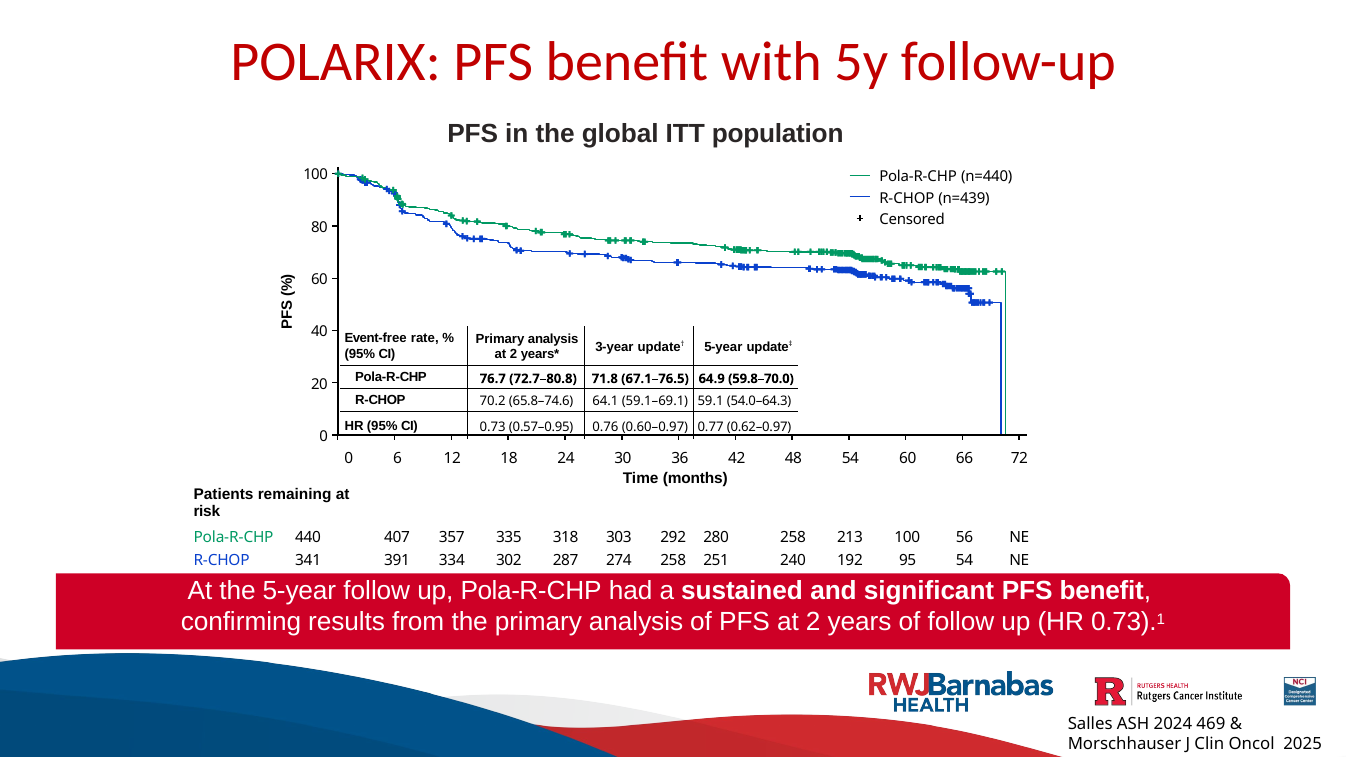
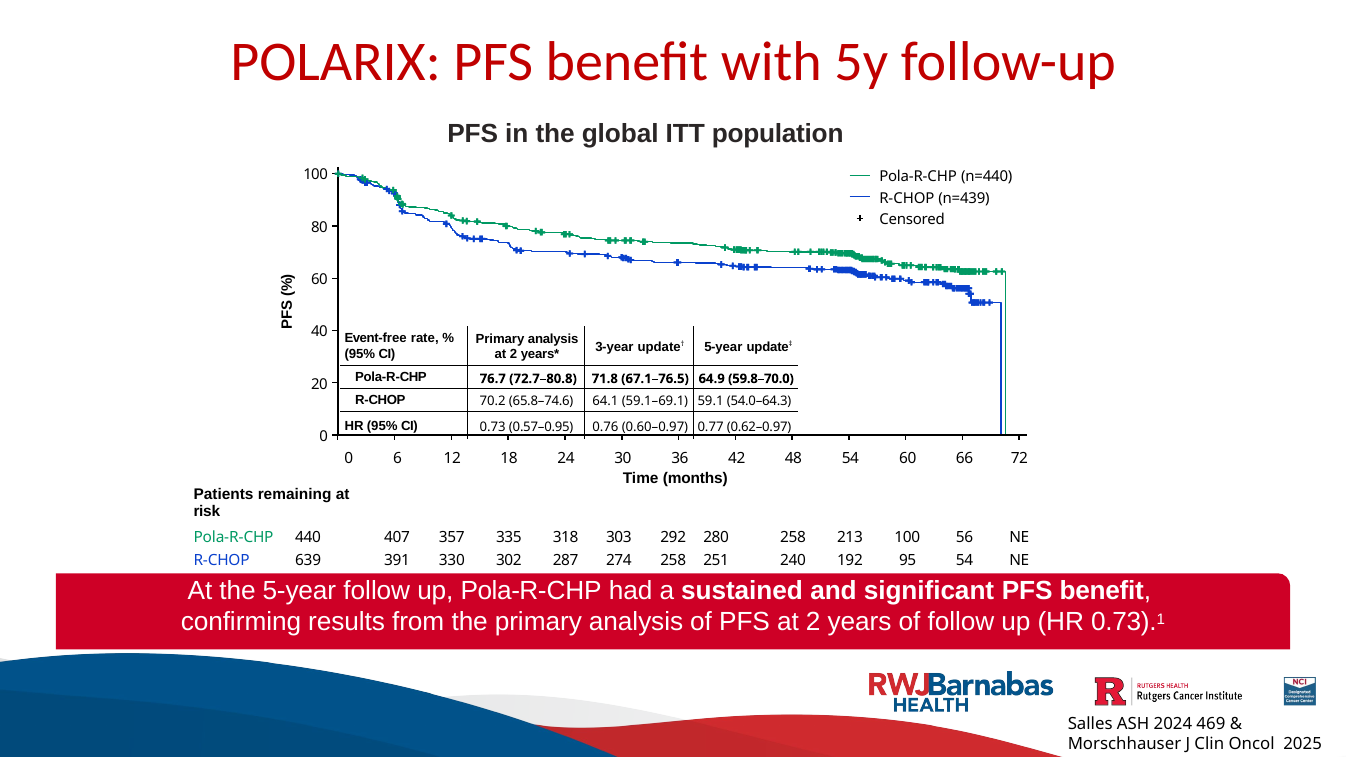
341: 341 -> 639
334: 334 -> 330
